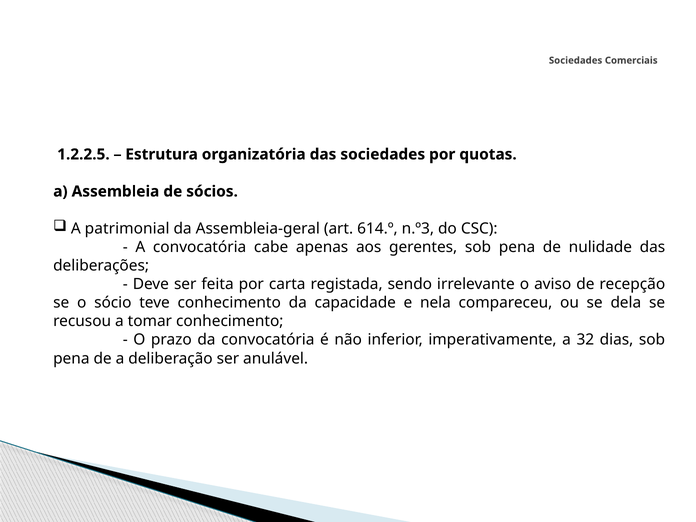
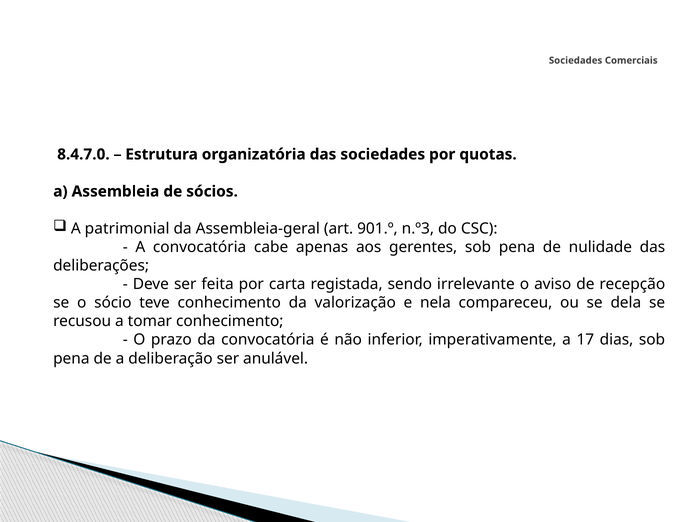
1.2.2.5: 1.2.2.5 -> 8.4.7.0
614.º: 614.º -> 901.º
capacidade: capacidade -> valorização
32: 32 -> 17
